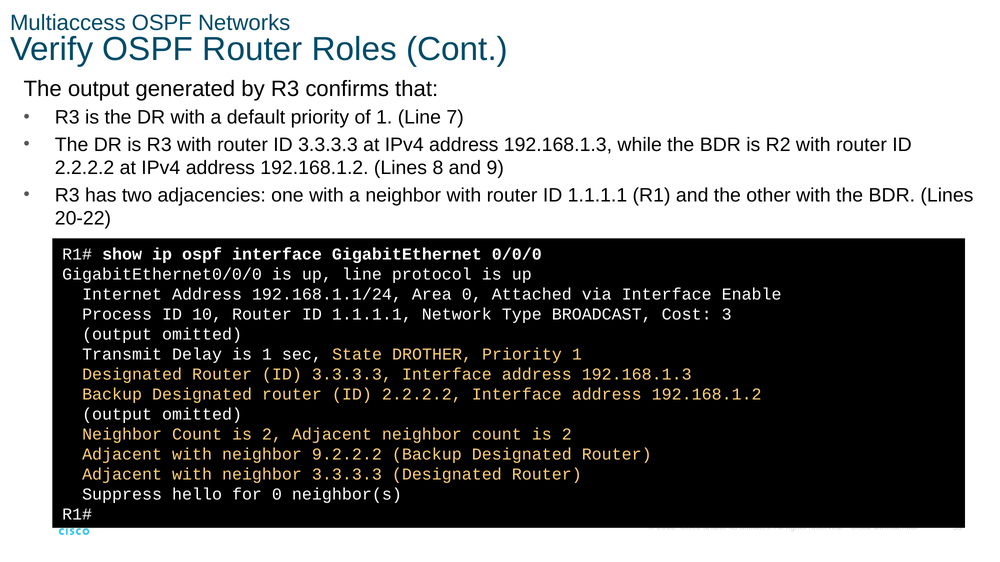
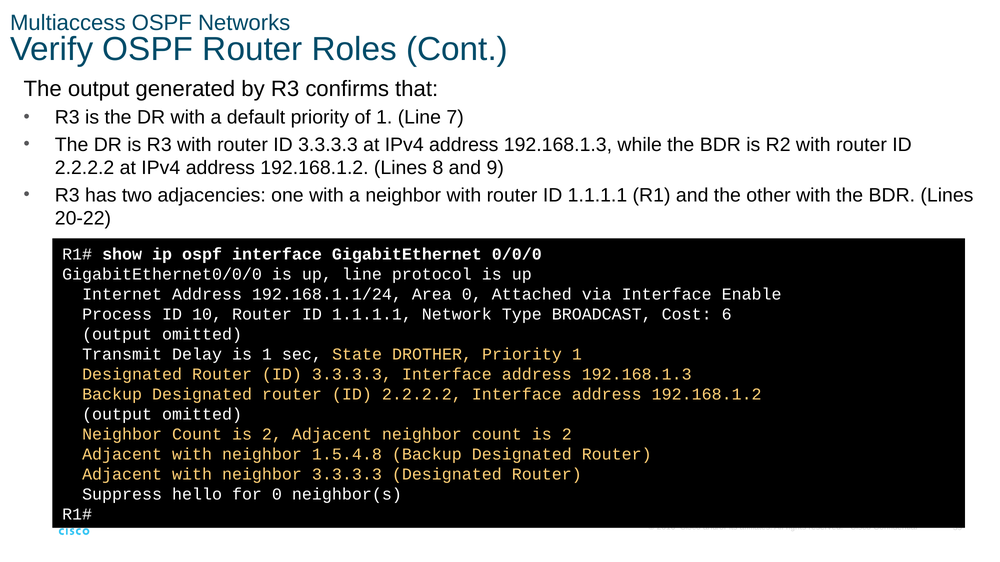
3: 3 -> 6
9.2.2.2: 9.2.2.2 -> 1.5.4.8
